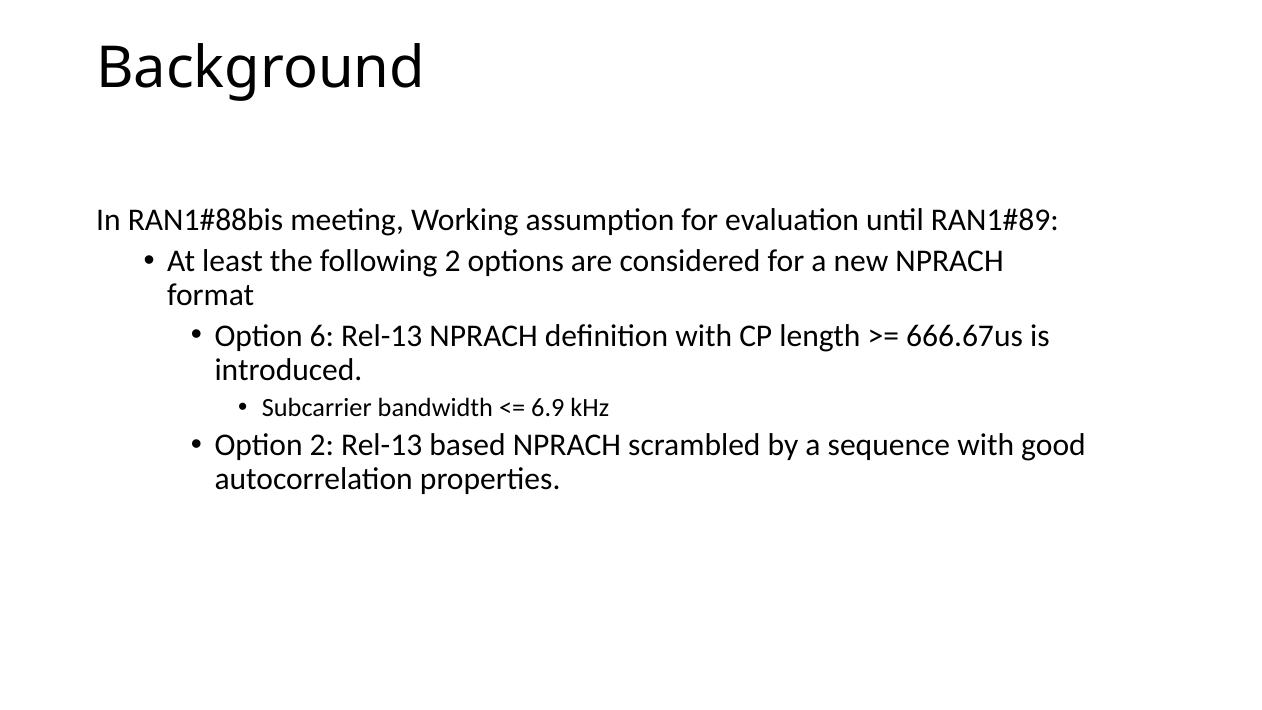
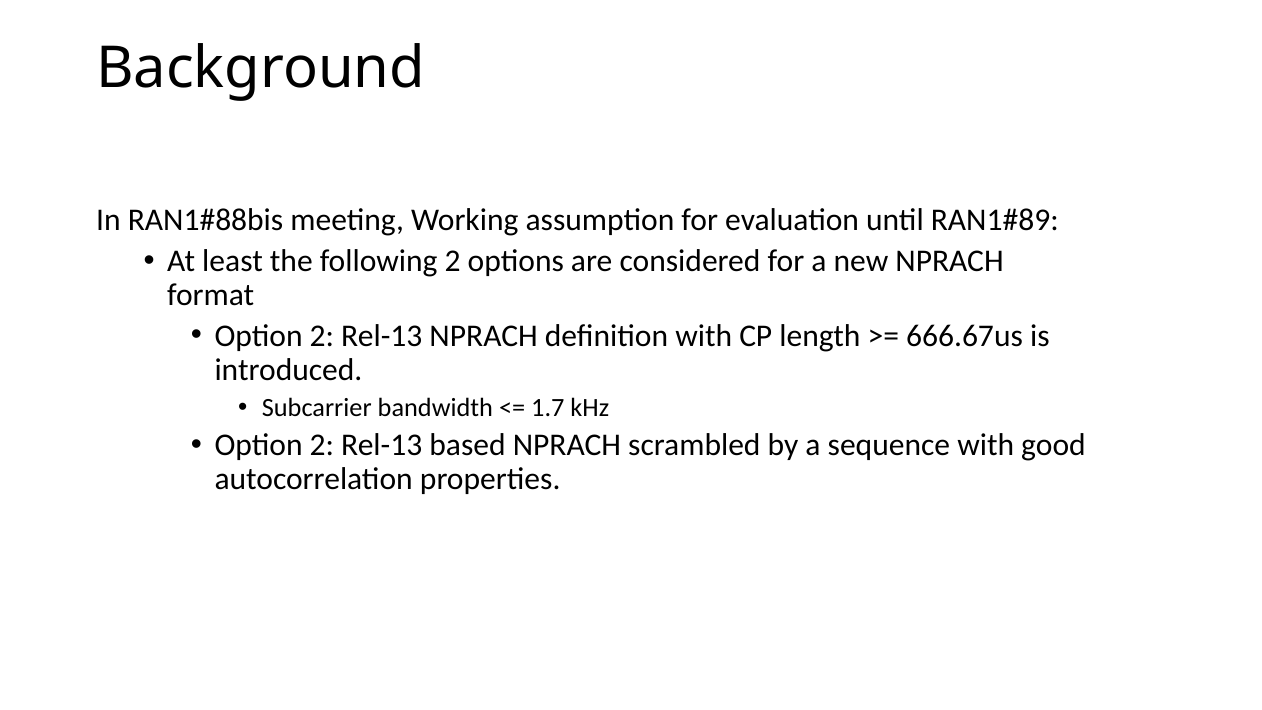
6 at (322, 336): 6 -> 2
6.9: 6.9 -> 1.7
